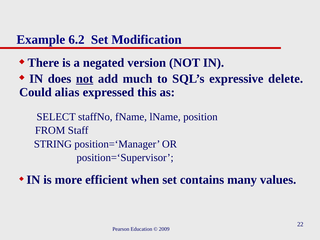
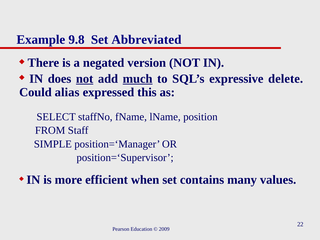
6.2: 6.2 -> 9.8
Modification: Modification -> Abbreviated
much underline: none -> present
STRING: STRING -> SIMPLE
